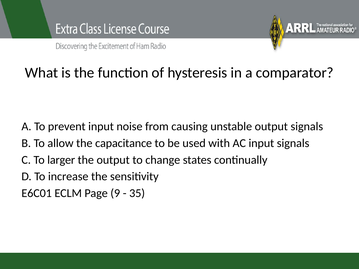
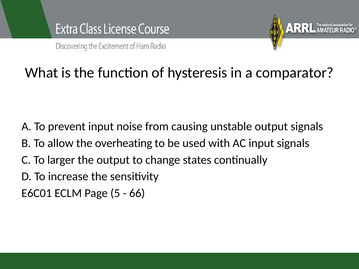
capacitance: capacitance -> overheating
9: 9 -> 5
35: 35 -> 66
